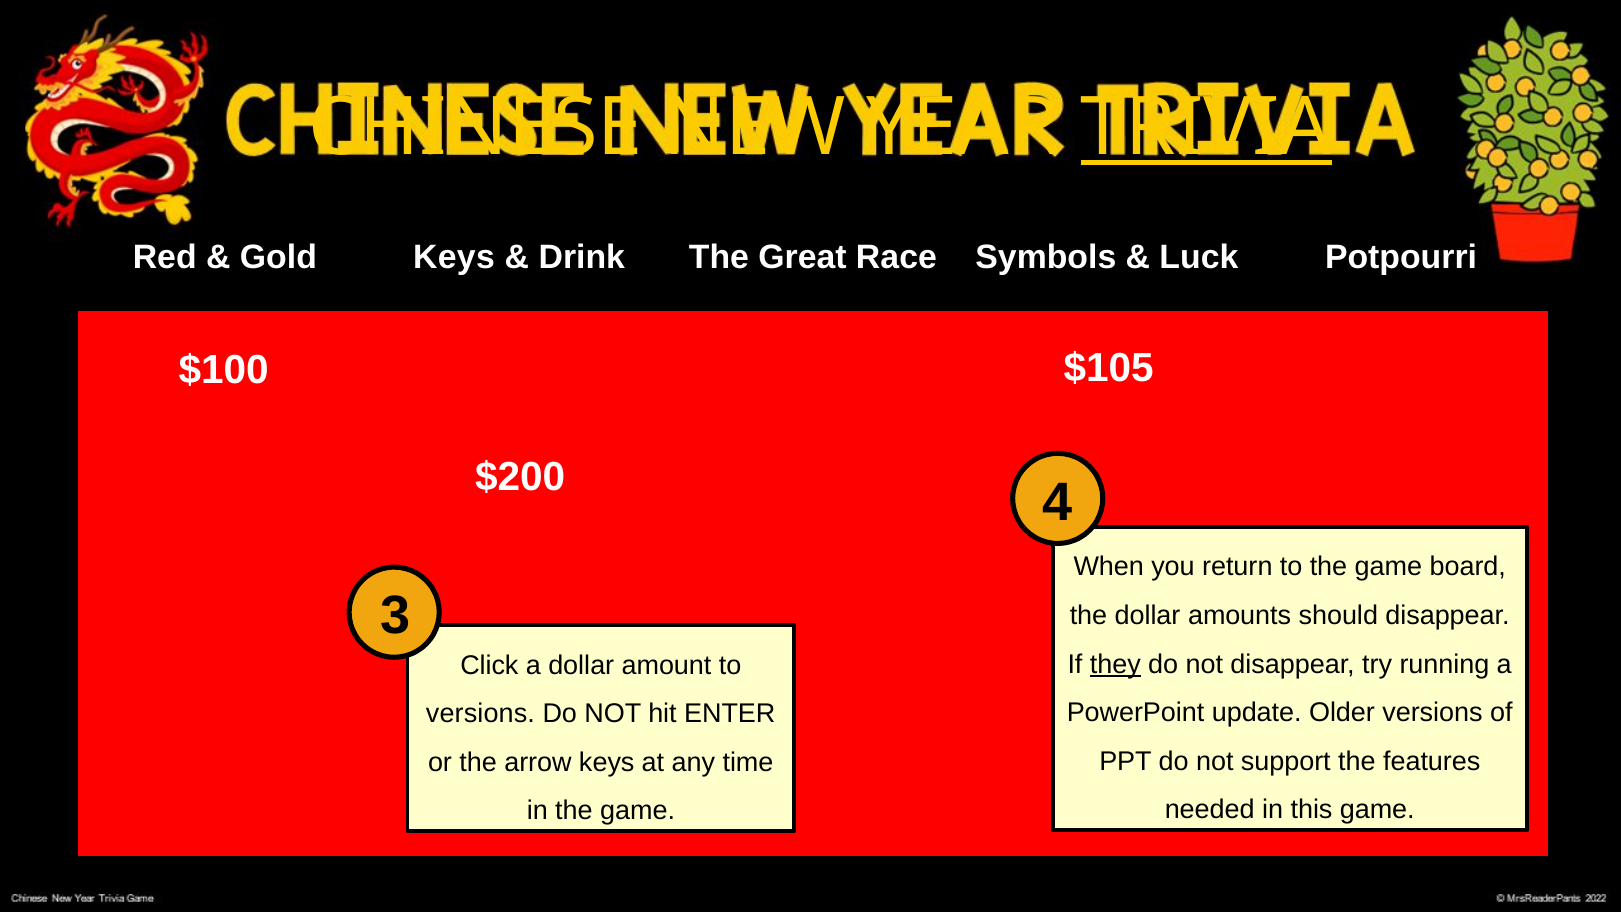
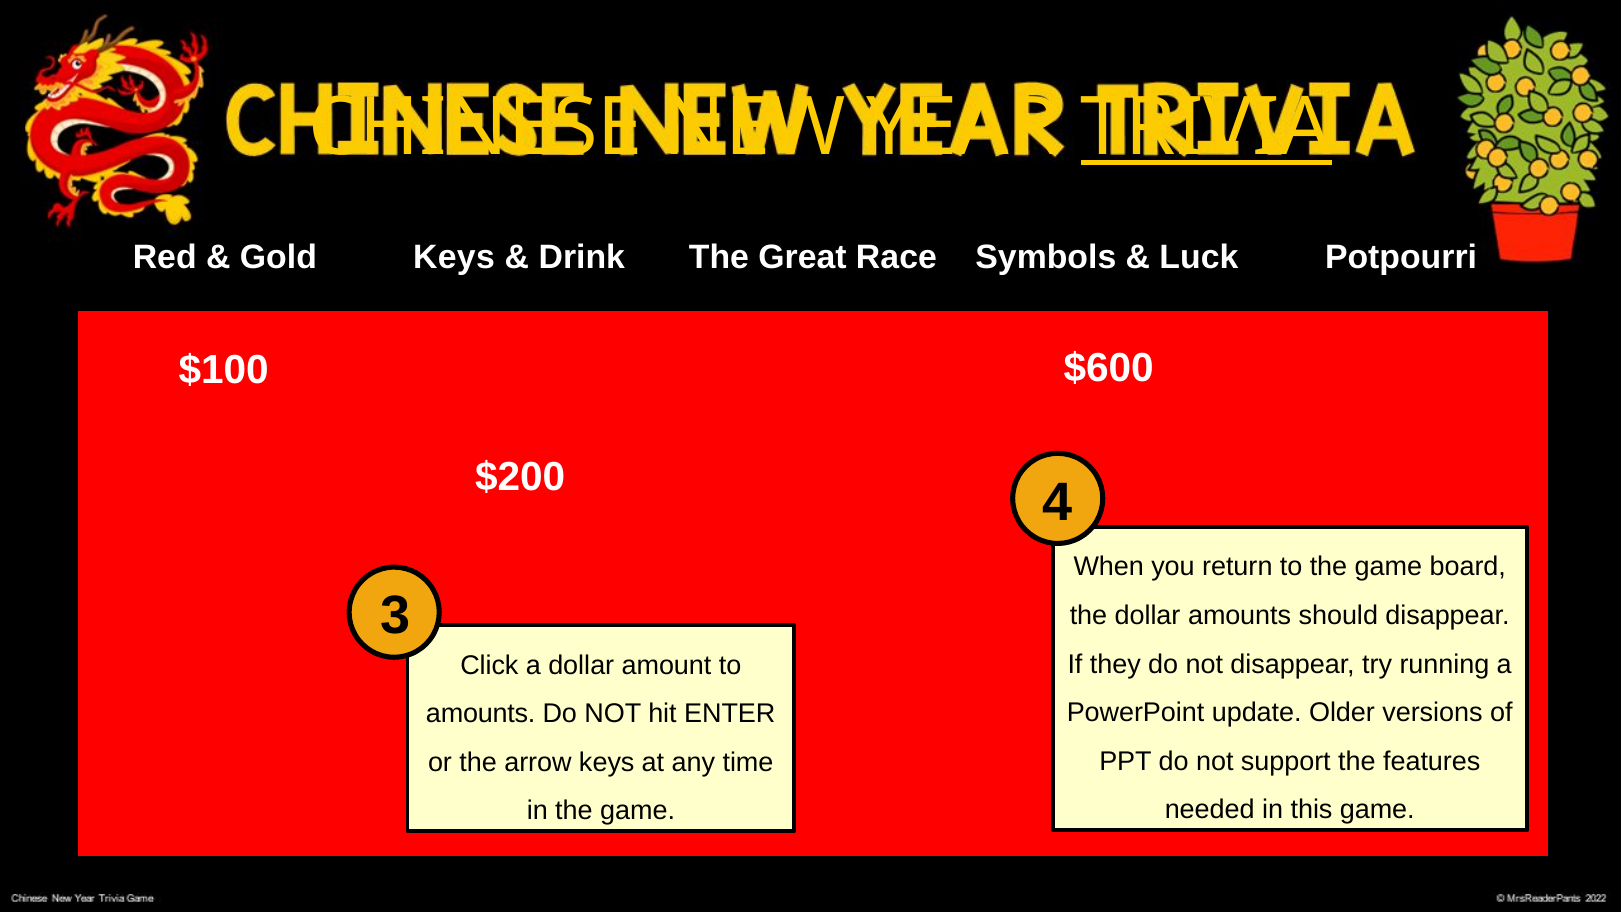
$105: $105 -> $600
they underline: present -> none
versions at (480, 714): versions -> amounts
